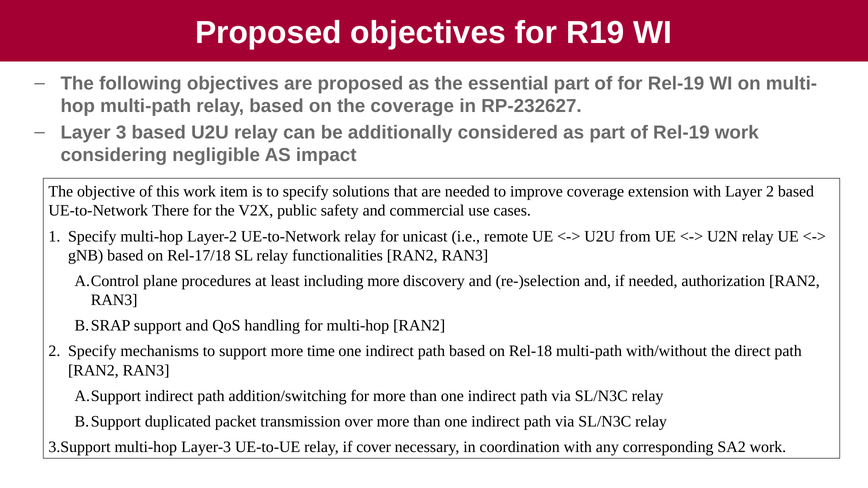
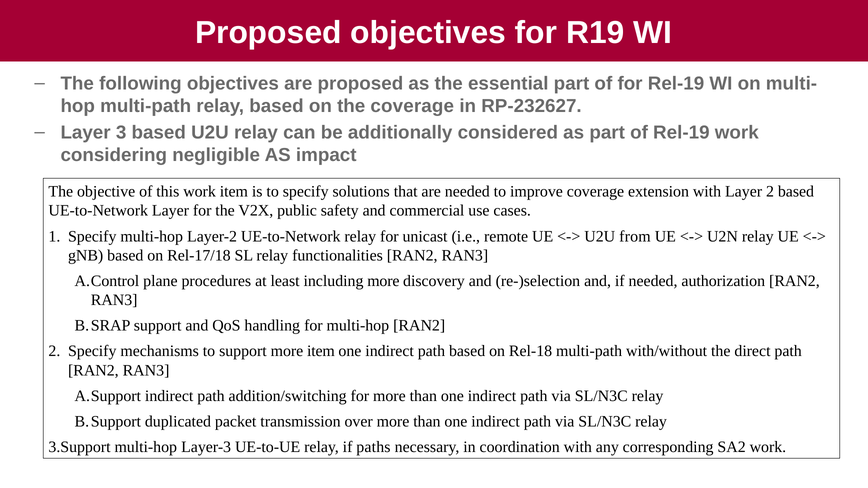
UE-to-Network There: There -> Layer
more time: time -> item
cover: cover -> paths
